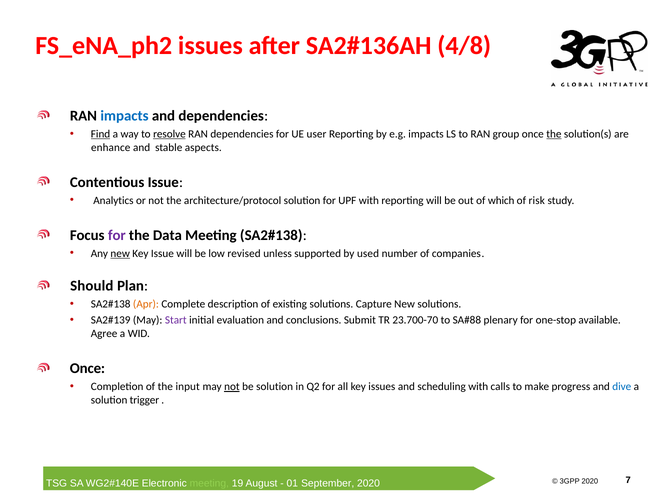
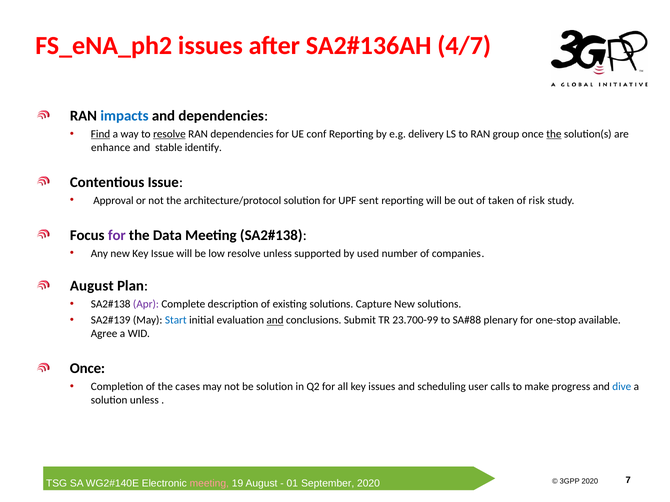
4/8: 4/8 -> 4/7
user: user -> conf
e.g impacts: impacts -> delivery
aspects: aspects -> identify
Analytics: Analytics -> Approval
UPF with: with -> sent
which: which -> taken
new at (120, 254) underline: present -> none
low revised: revised -> resolve
Should at (92, 286): Should -> August
Apr colour: orange -> purple
Start colour: purple -> blue
and at (275, 321) underline: none -> present
23.700-70: 23.700-70 -> 23.700-99
input: input -> cases
not at (232, 387) underline: present -> none
scheduling with: with -> user
solution trigger: trigger -> unless
meeting at (209, 484) colour: light green -> pink
